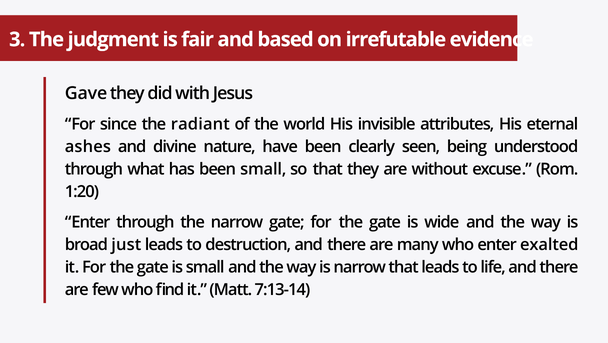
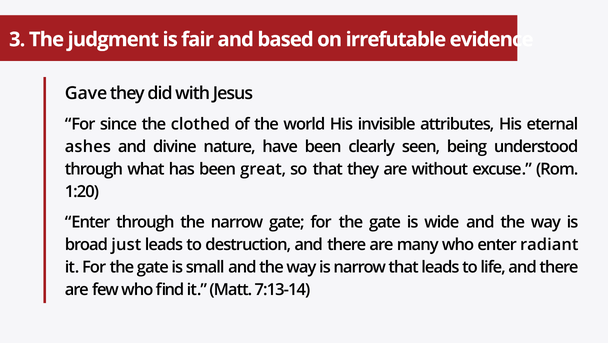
radiant: radiant -> clothed
been small: small -> great
exalted: exalted -> radiant
